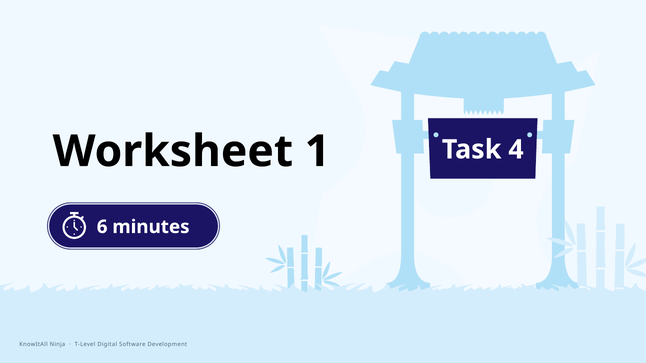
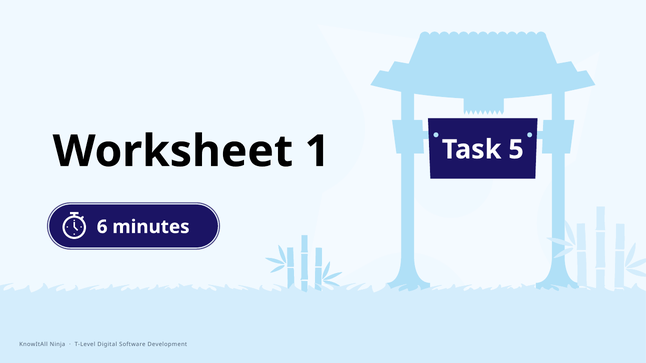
4: 4 -> 5
